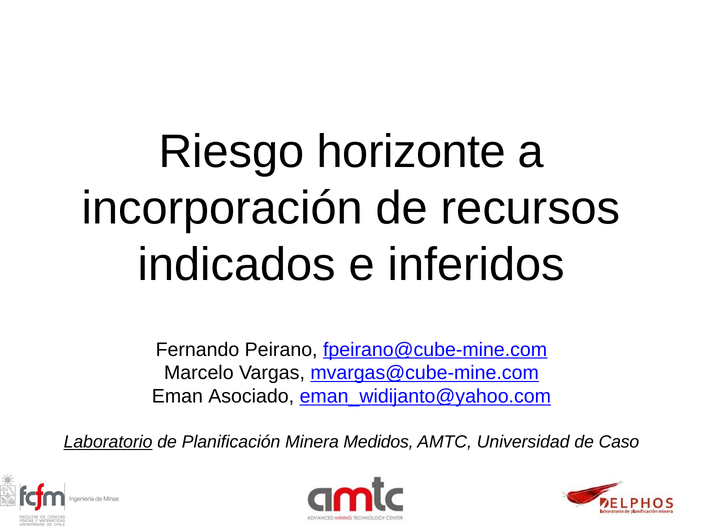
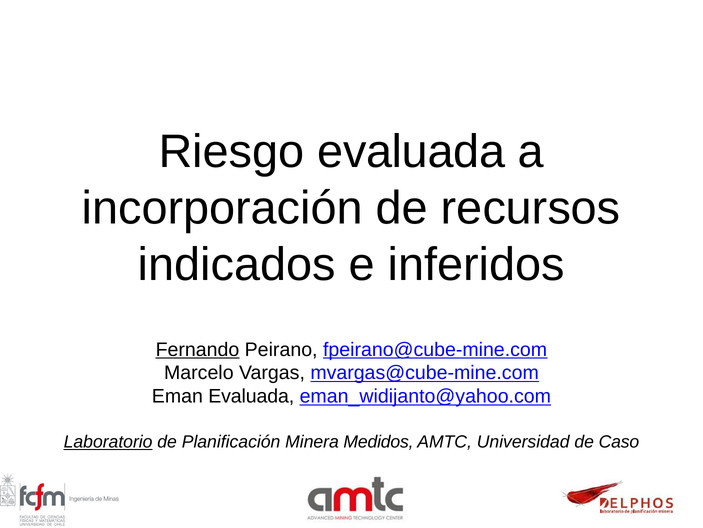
Riesgo horizonte: horizonte -> evaluada
Fernando underline: none -> present
Eman Asociado: Asociado -> Evaluada
